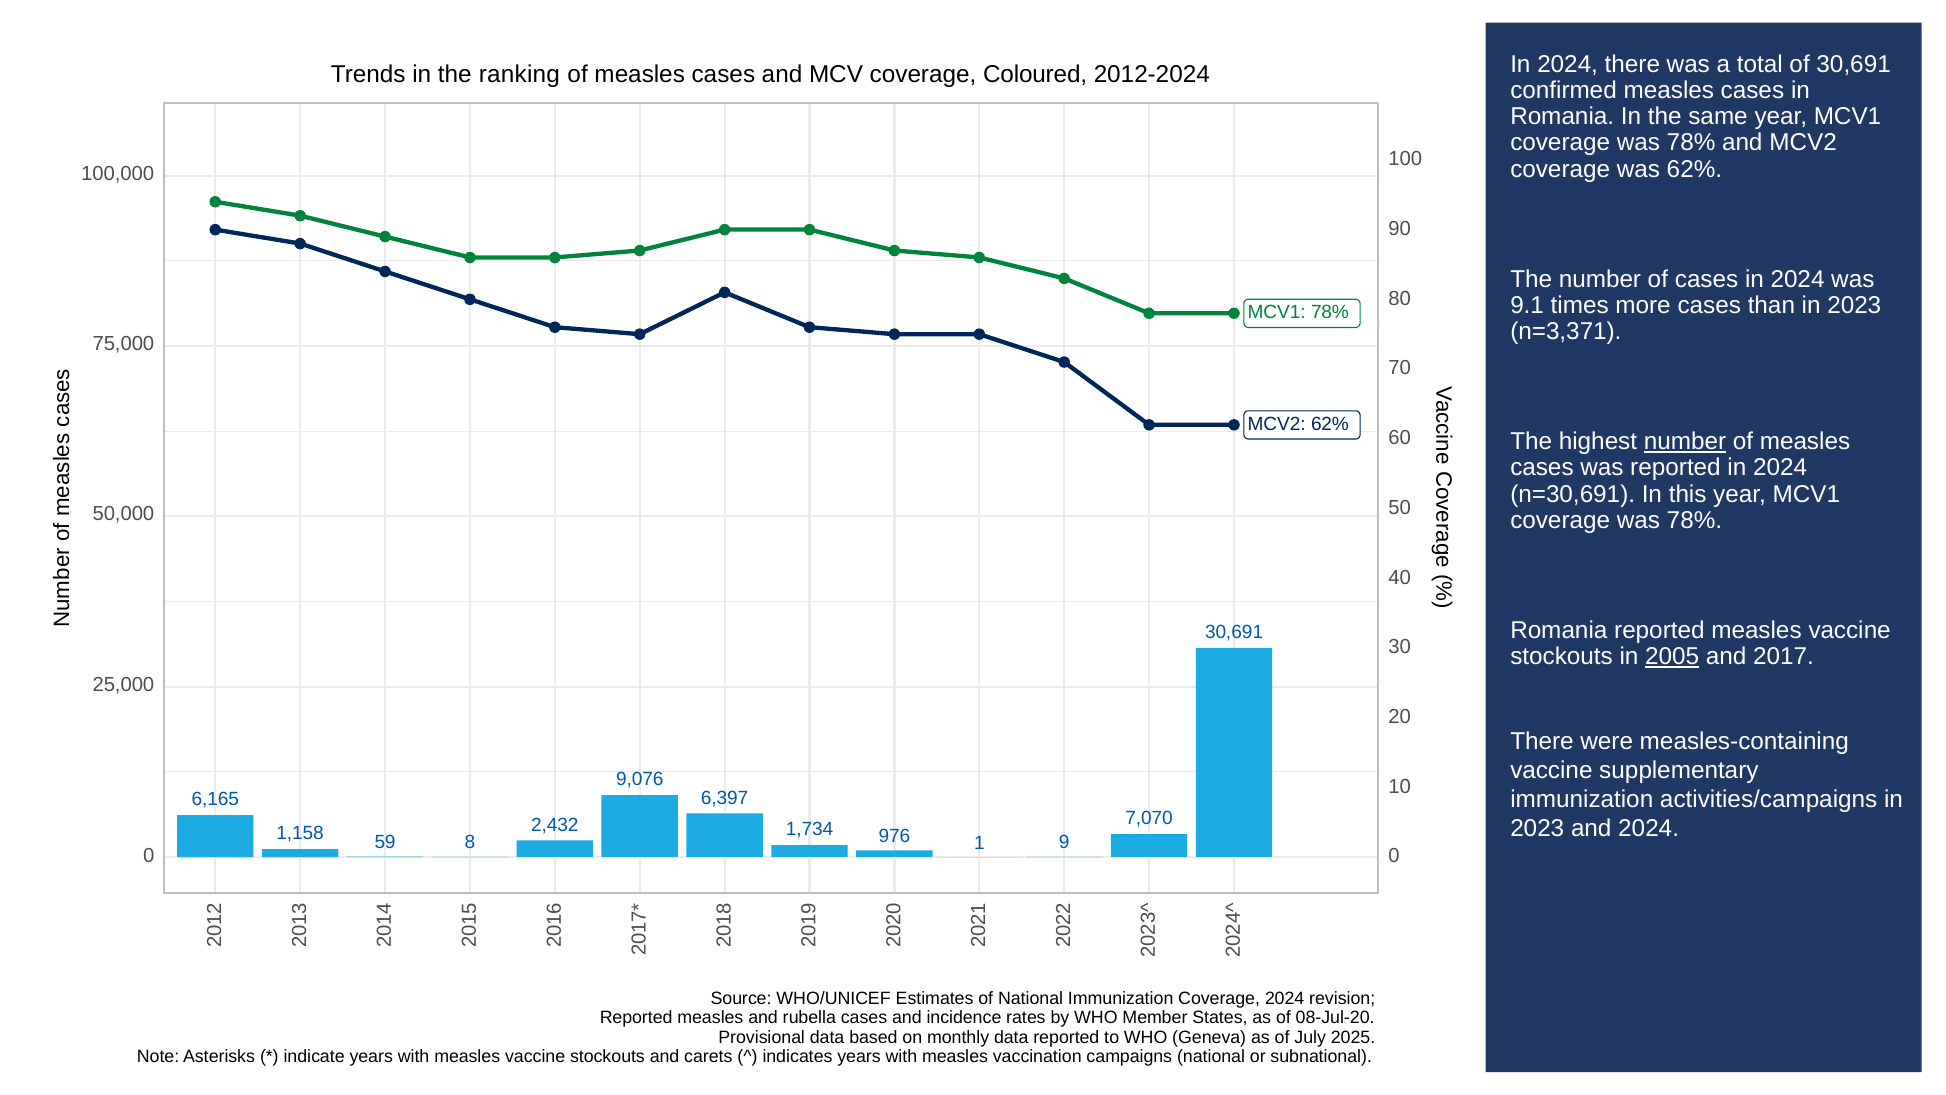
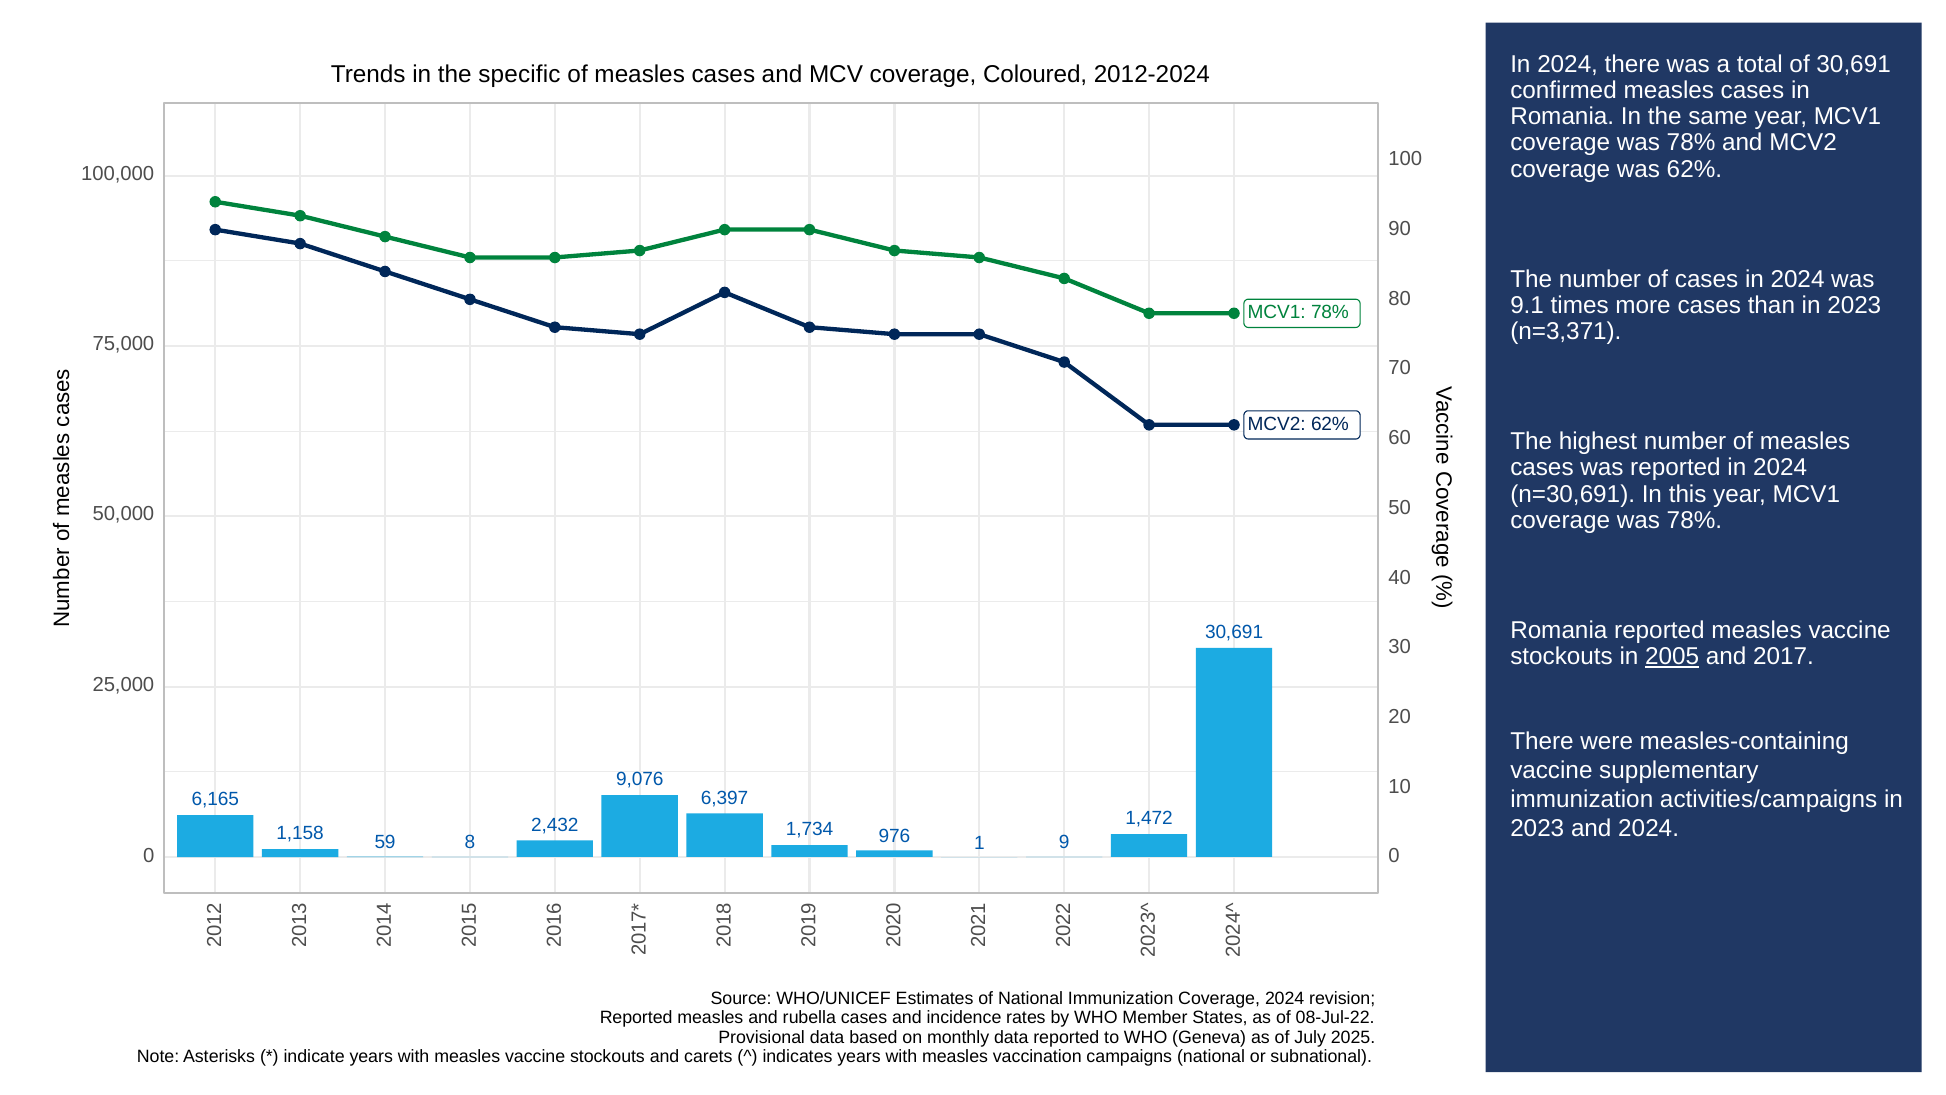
ranking: ranking -> specific
number at (1685, 441) underline: present -> none
7,070: 7,070 -> 1,472
08-Jul-20: 08-Jul-20 -> 08-Jul-22
